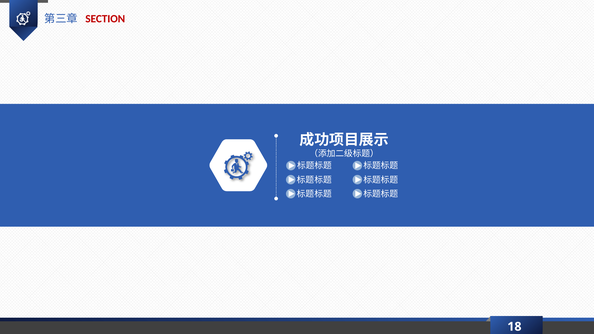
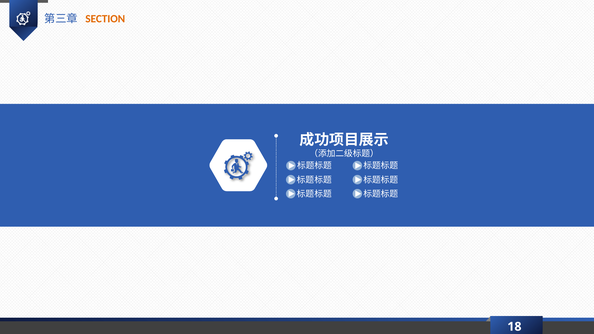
SECTION colour: red -> orange
